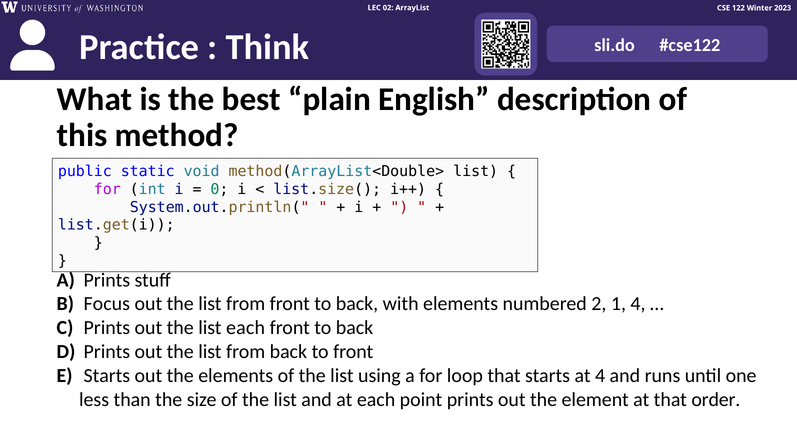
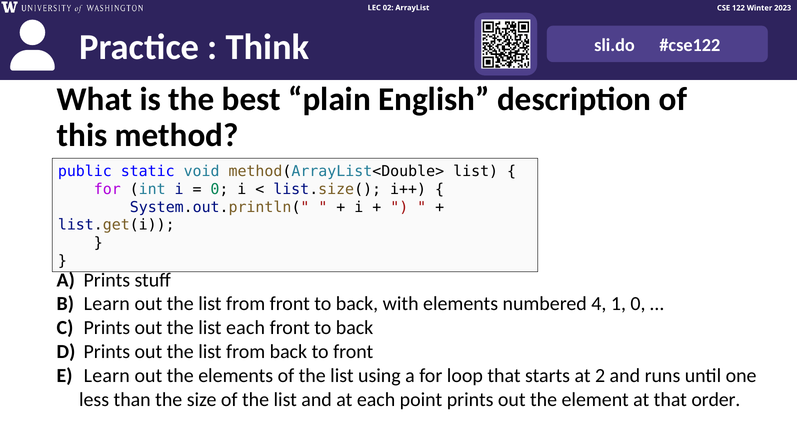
Focus at (107, 304): Focus -> Learn
2: 2 -> 4
1 4: 4 -> 0
Starts at (107, 376): Starts -> Learn
at 4: 4 -> 2
